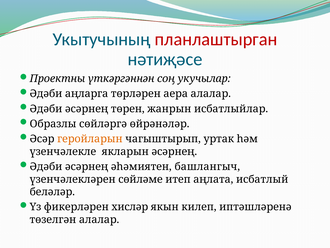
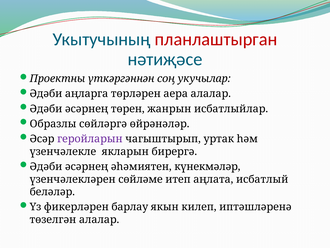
геройларын colour: orange -> purple
якларын әсәрнең: әсәрнең -> бирергә
башлангыч: башлангыч -> күнекмәләр
хисләр: хисләр -> барлау
